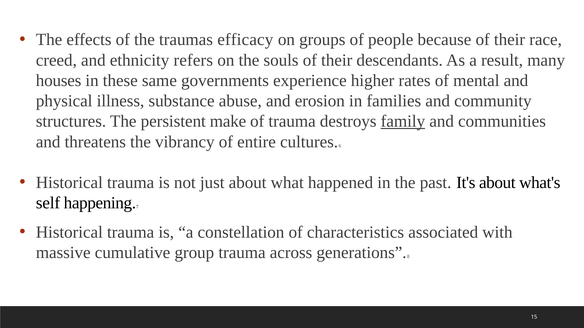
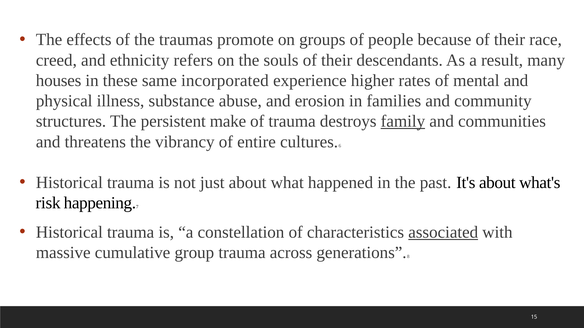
efficacy: efficacy -> promote
governments: governments -> incorporated
self: self -> risk
associated underline: none -> present
